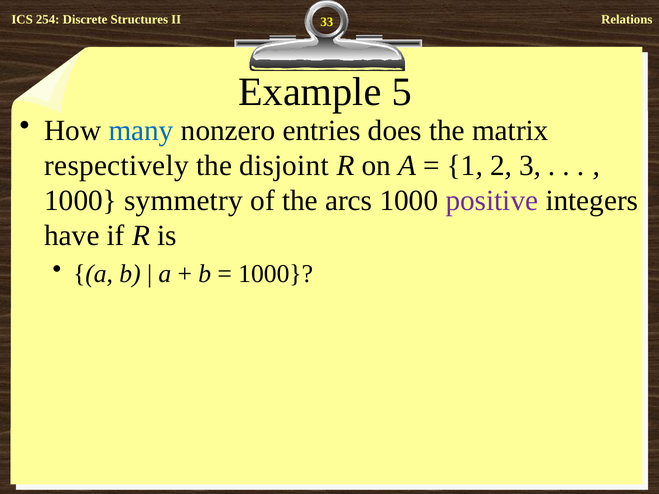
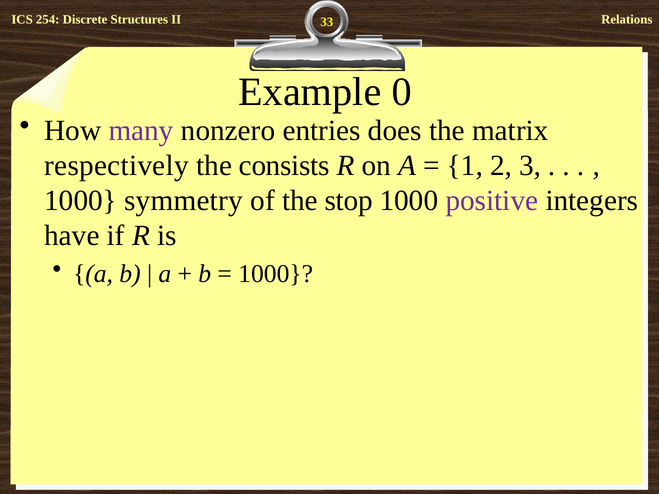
5: 5 -> 0
many colour: blue -> purple
disjoint: disjoint -> consists
arcs: arcs -> stop
